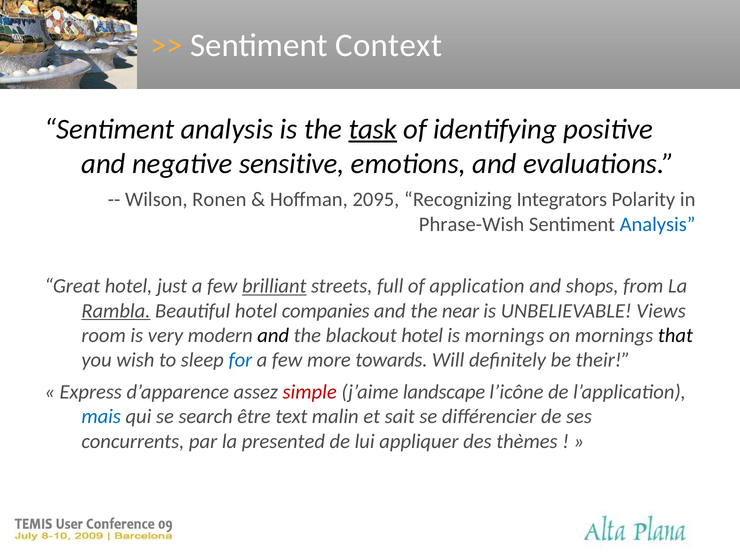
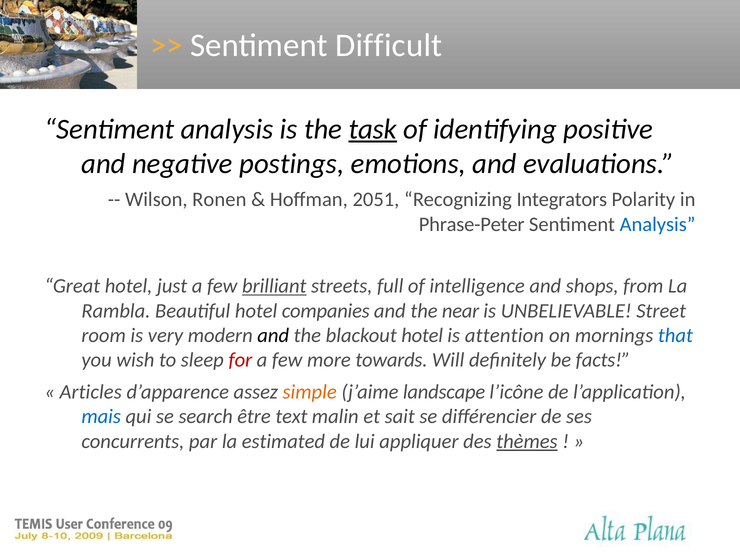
Context: Context -> Difficult
sensitive: sensitive -> postings
2095: 2095 -> 2051
Phrase-Wish: Phrase-Wish -> Phrase-Peter
application: application -> intelligence
Rambla underline: present -> none
Views: Views -> Street
is mornings: mornings -> attention
that colour: black -> blue
for colour: blue -> red
their: their -> facts
Express: Express -> Articles
simple colour: red -> orange
presented: presented -> estimated
thèmes underline: none -> present
